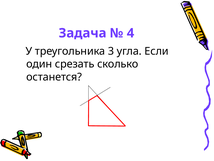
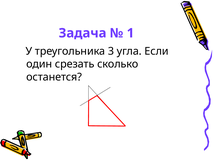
4: 4 -> 1
